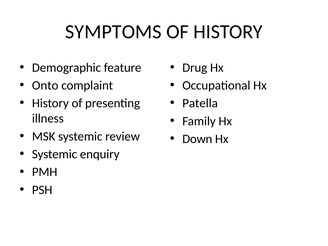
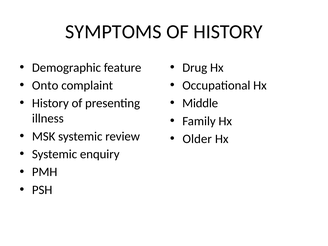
Patella: Patella -> Middle
Down: Down -> Older
